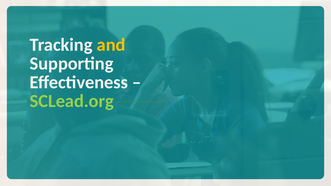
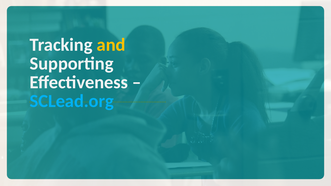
SCLead.org colour: light green -> light blue
